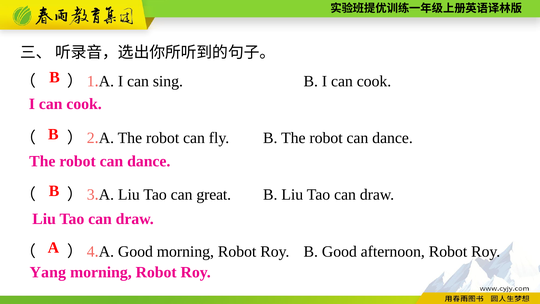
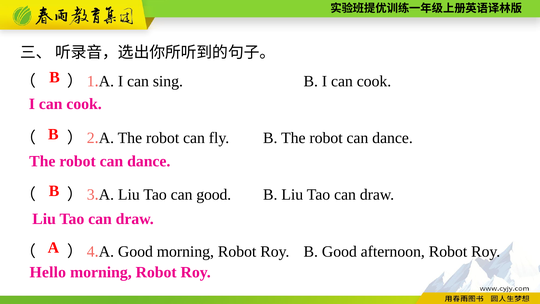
can great: great -> good
Yang: Yang -> Hello
